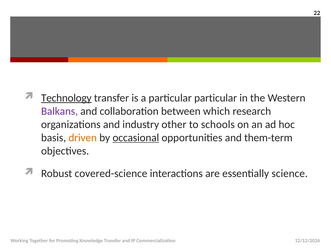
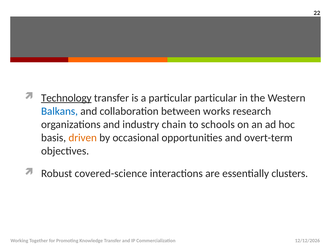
Balkans colour: purple -> blue
which: which -> works
other: other -> chain
occasional underline: present -> none
them-term: them-term -> overt-term
science: science -> clusters
